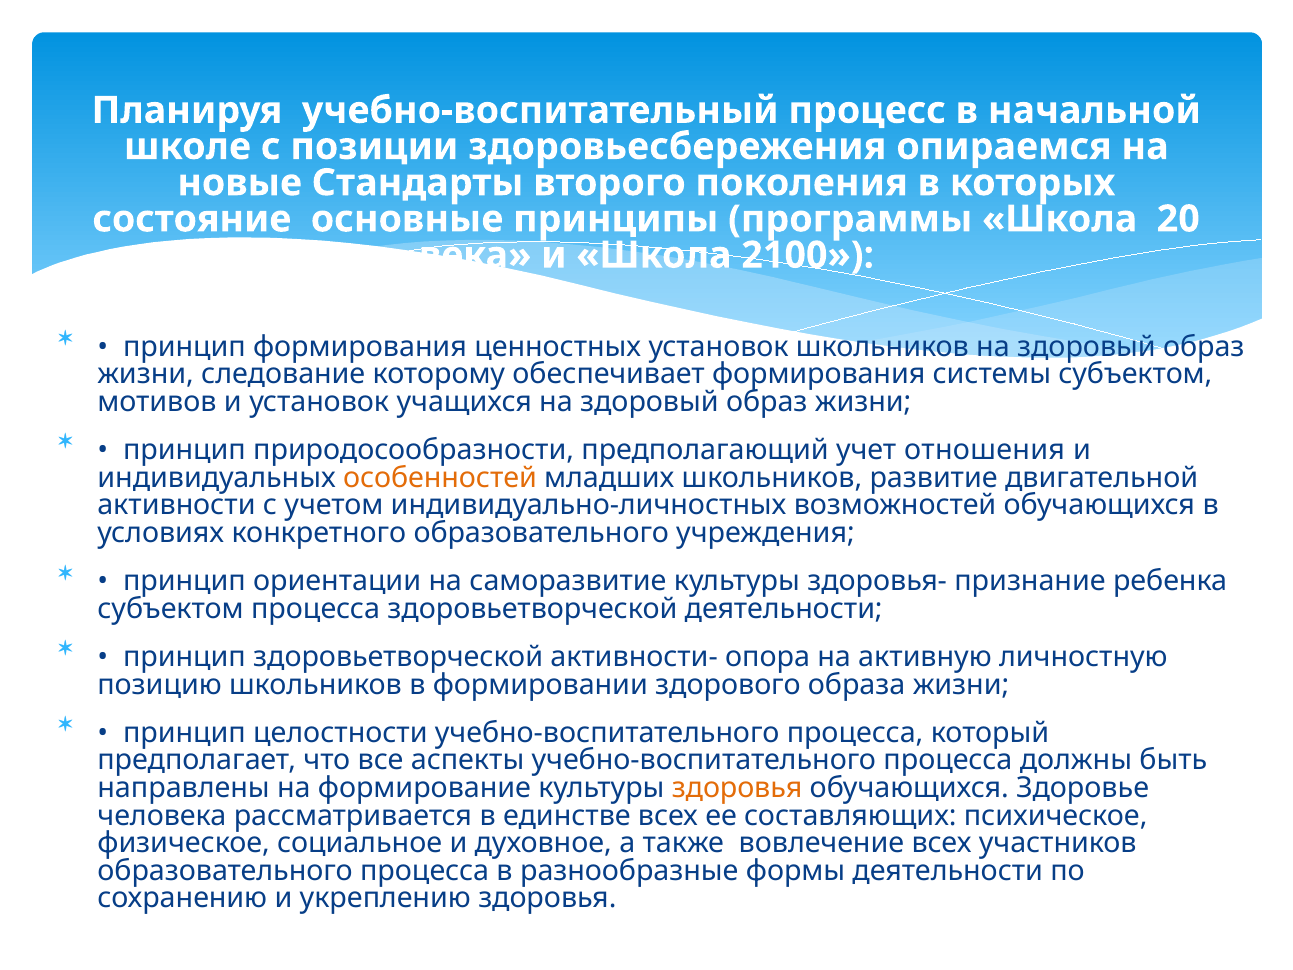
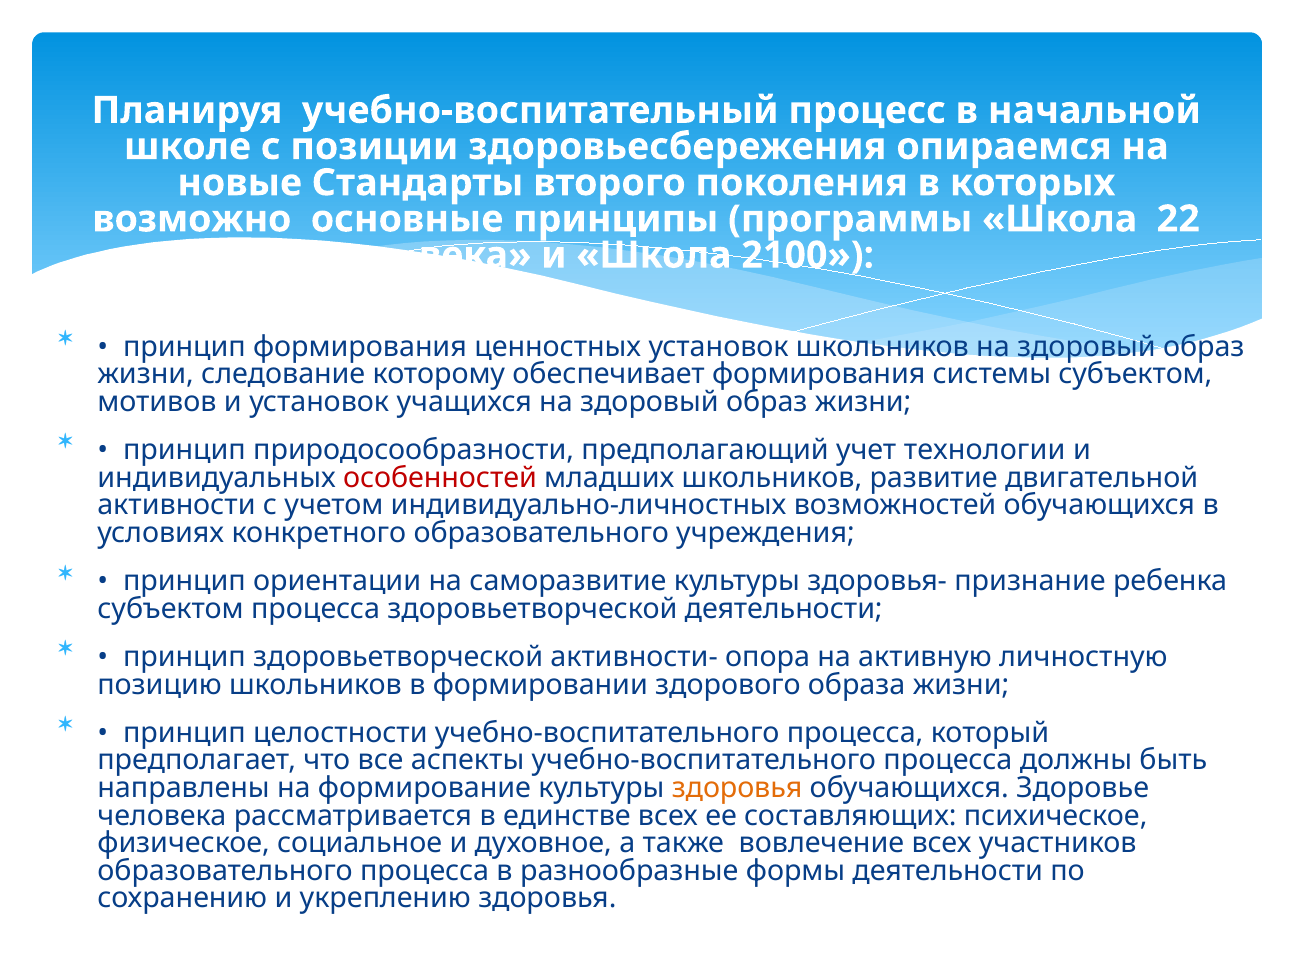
состояние: состояние -> возможно
20: 20 -> 22
отношения: отношения -> технологии
особенностей colour: orange -> red
